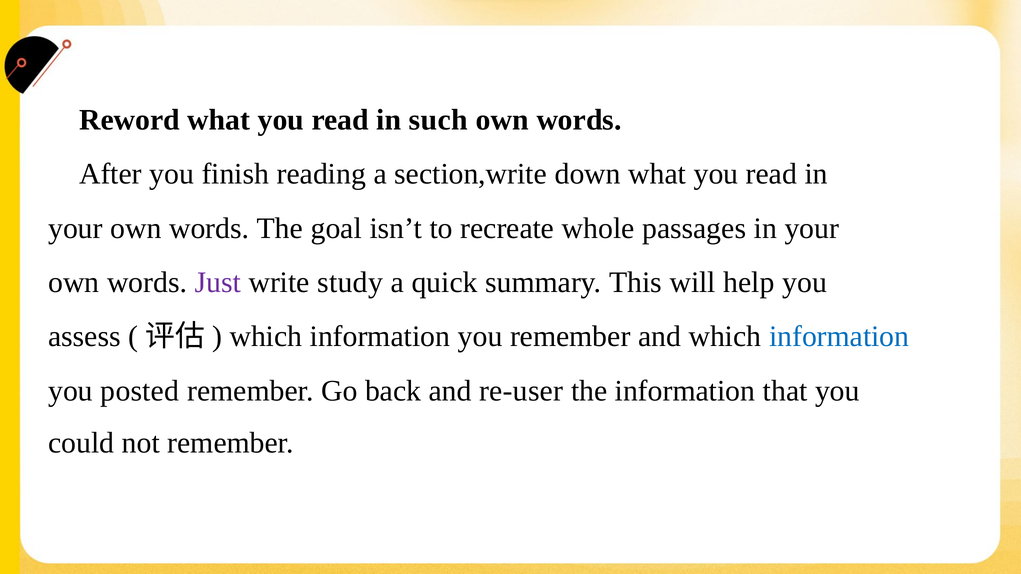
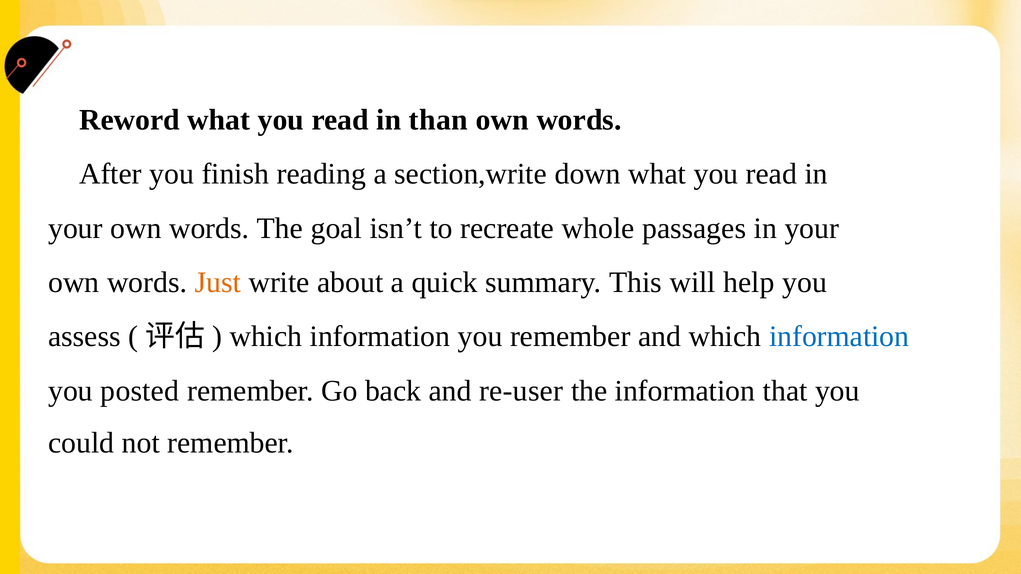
such: such -> than
Just colour: purple -> orange
study: study -> about
